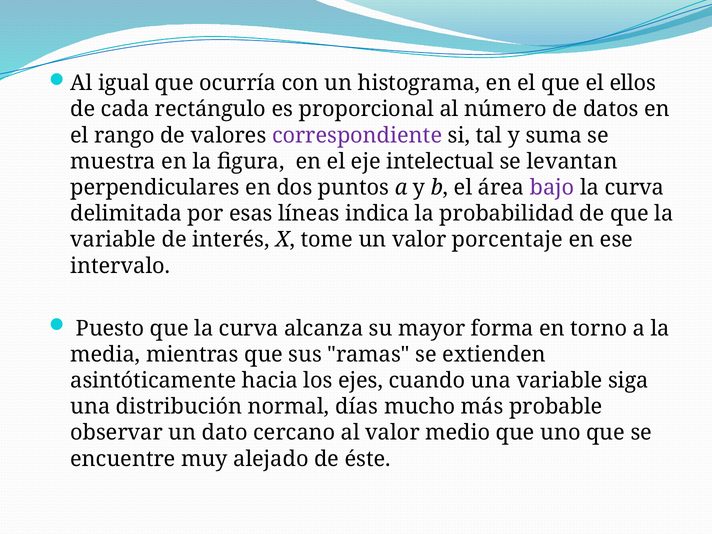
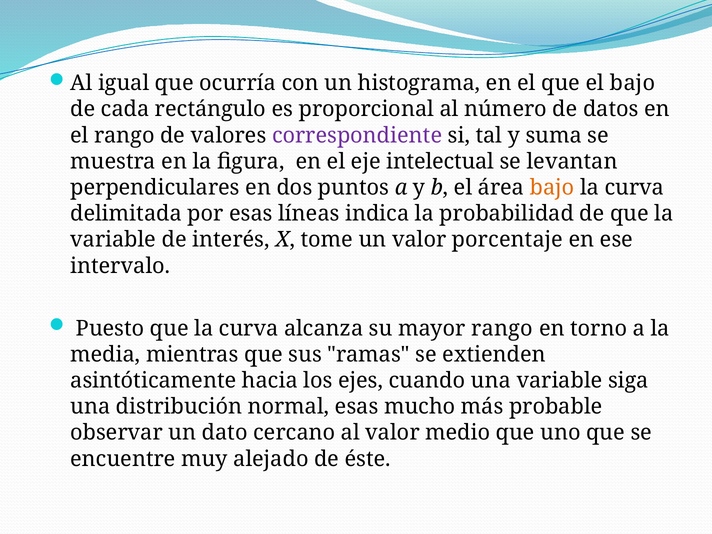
el ellos: ellos -> bajo
bajo at (552, 188) colour: purple -> orange
mayor forma: forma -> rango
normal días: días -> esas
